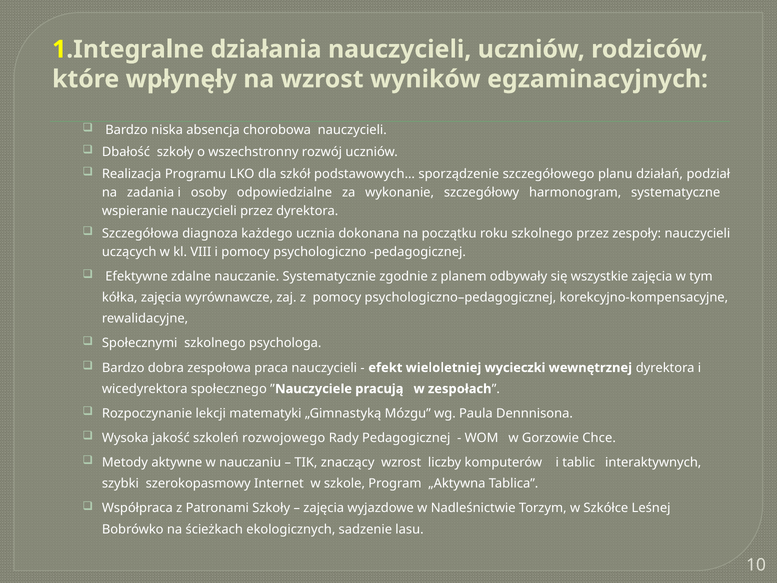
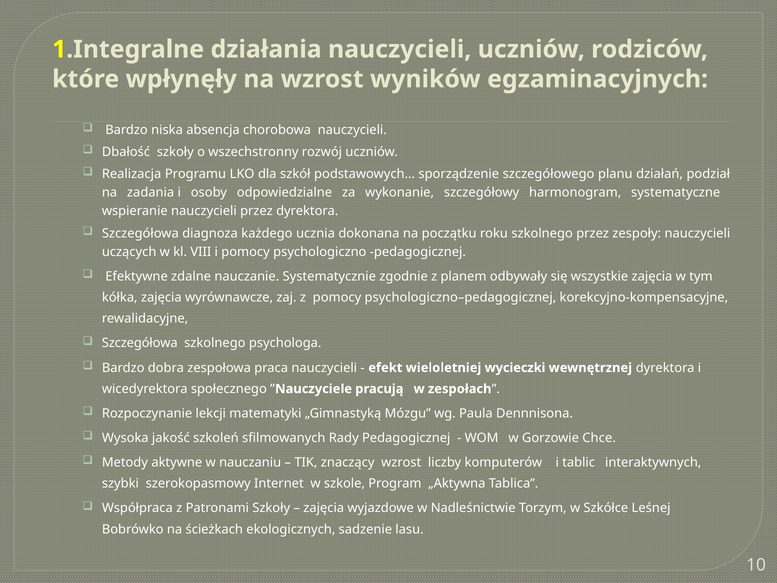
Społecznymi at (140, 343): Społecznymi -> Szczegółowa
rozwojowego: rozwojowego -> sfilmowanych
